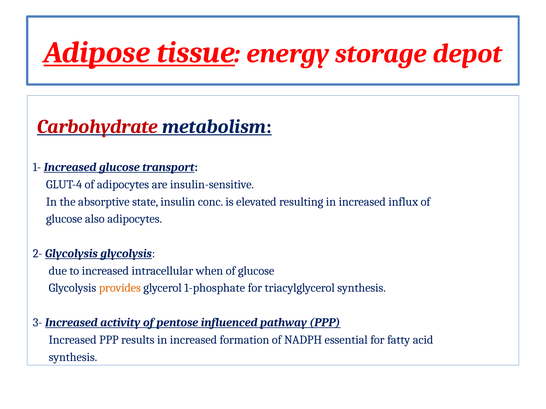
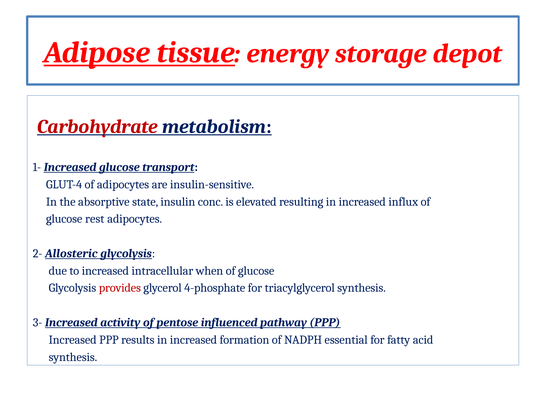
also: also -> rest
2- Glycolysis: Glycolysis -> Allosteric
provides colour: orange -> red
1-phosphate: 1-phosphate -> 4-phosphate
